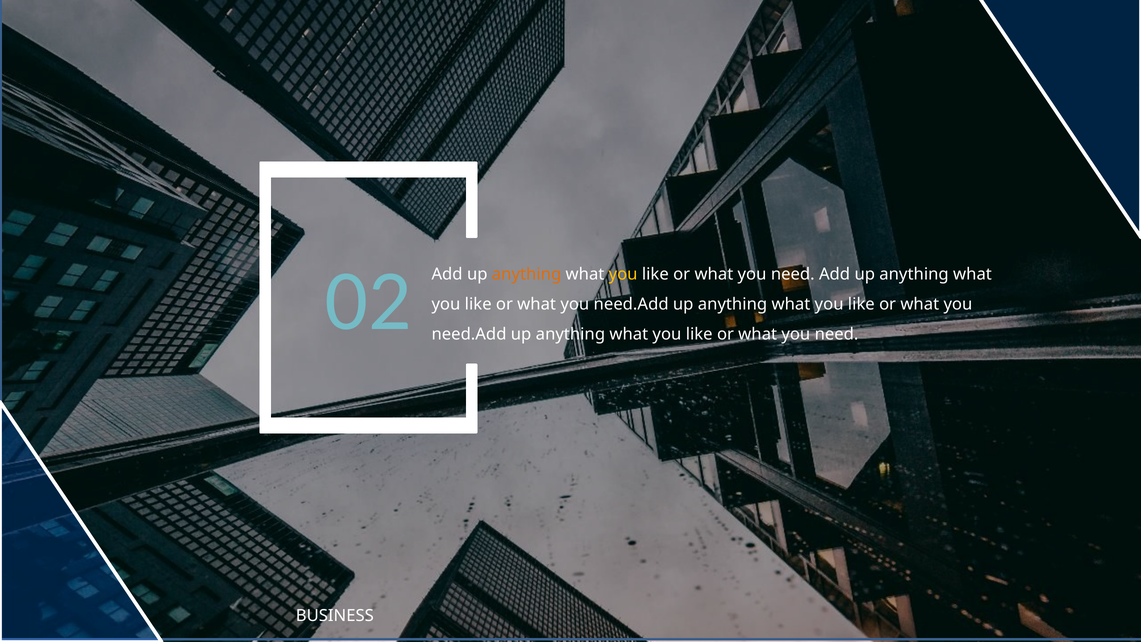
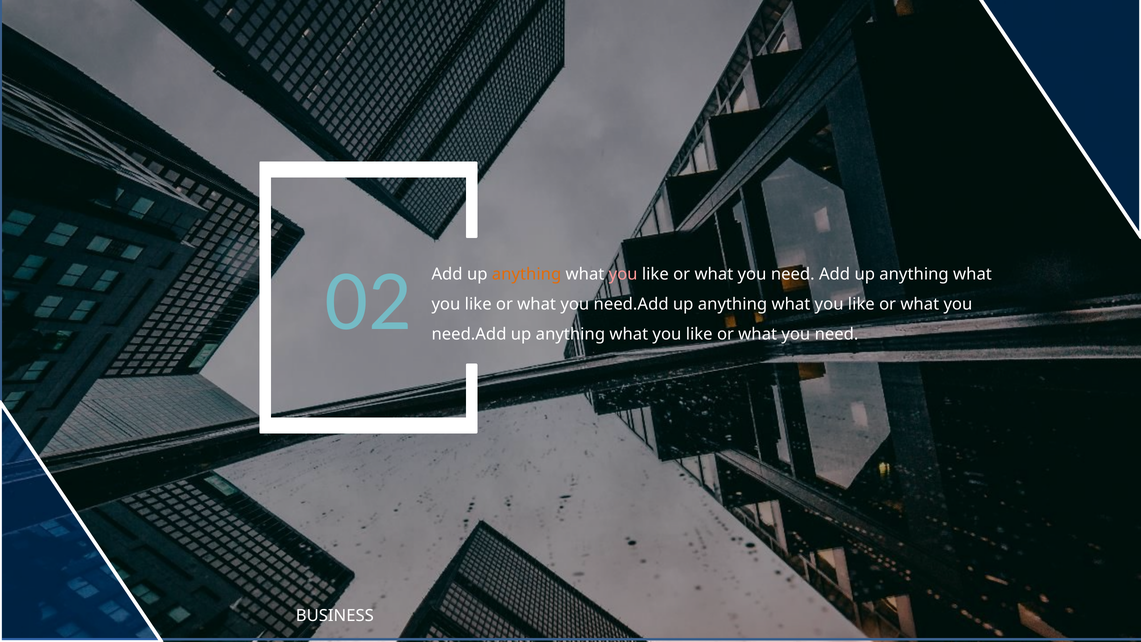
you at (623, 274) colour: yellow -> pink
